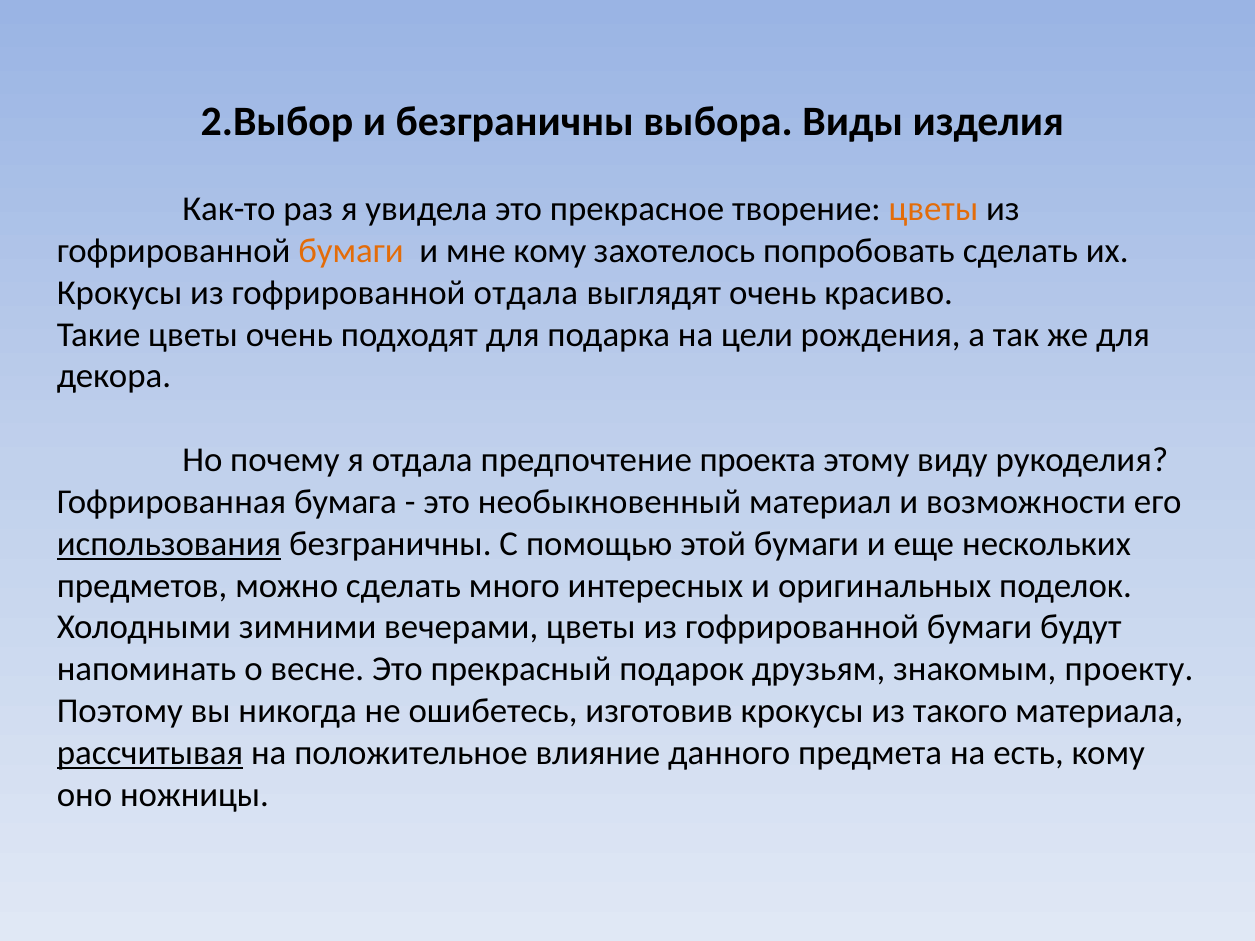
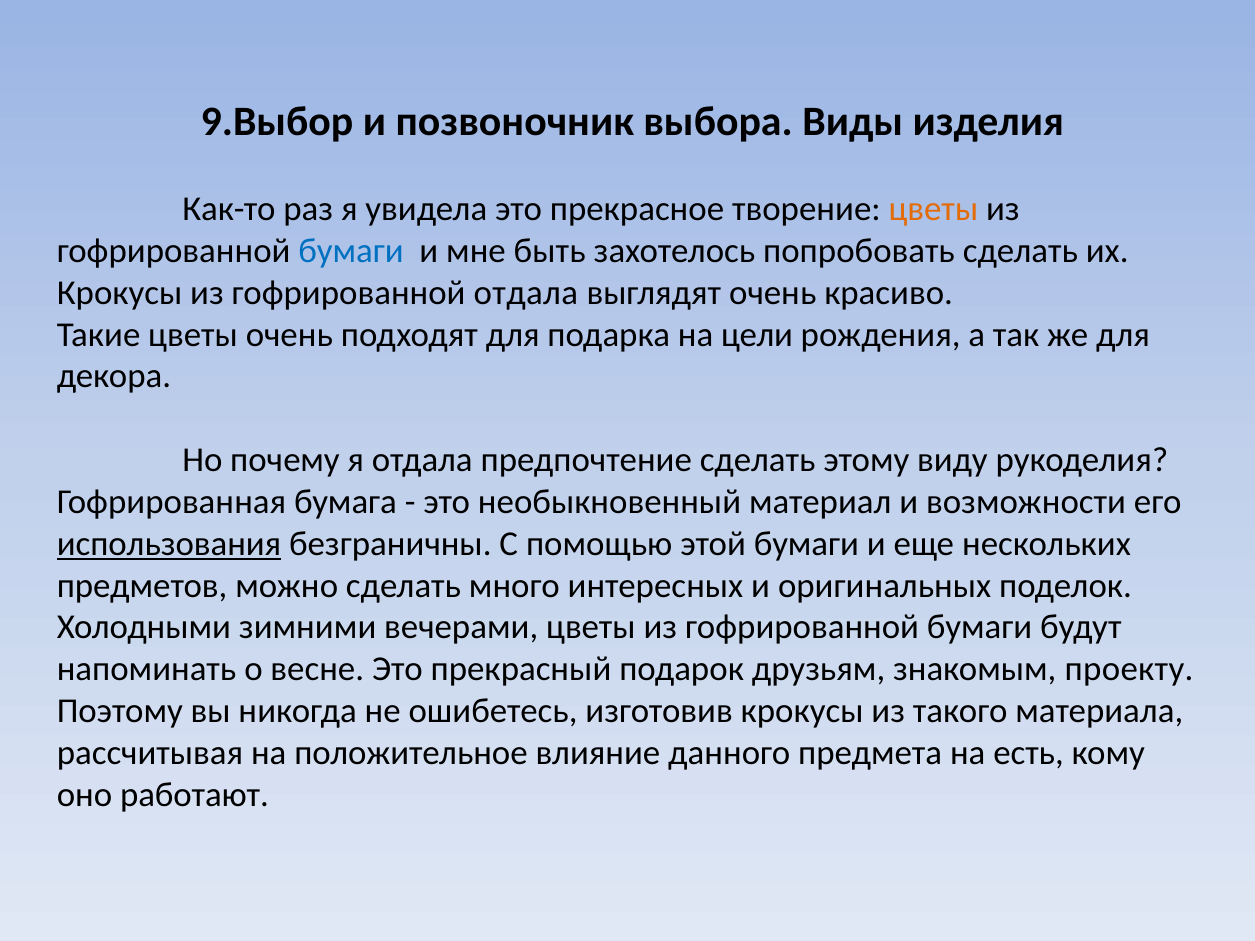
2.Выбор: 2.Выбор -> 9.Выбор
и безграничны: безграничны -> позвоночник
бумаги at (351, 251) colour: orange -> blue
мне кому: кому -> быть
предпочтение проекта: проекта -> сделать
рассчитывая underline: present -> none
ножницы: ножницы -> работают
